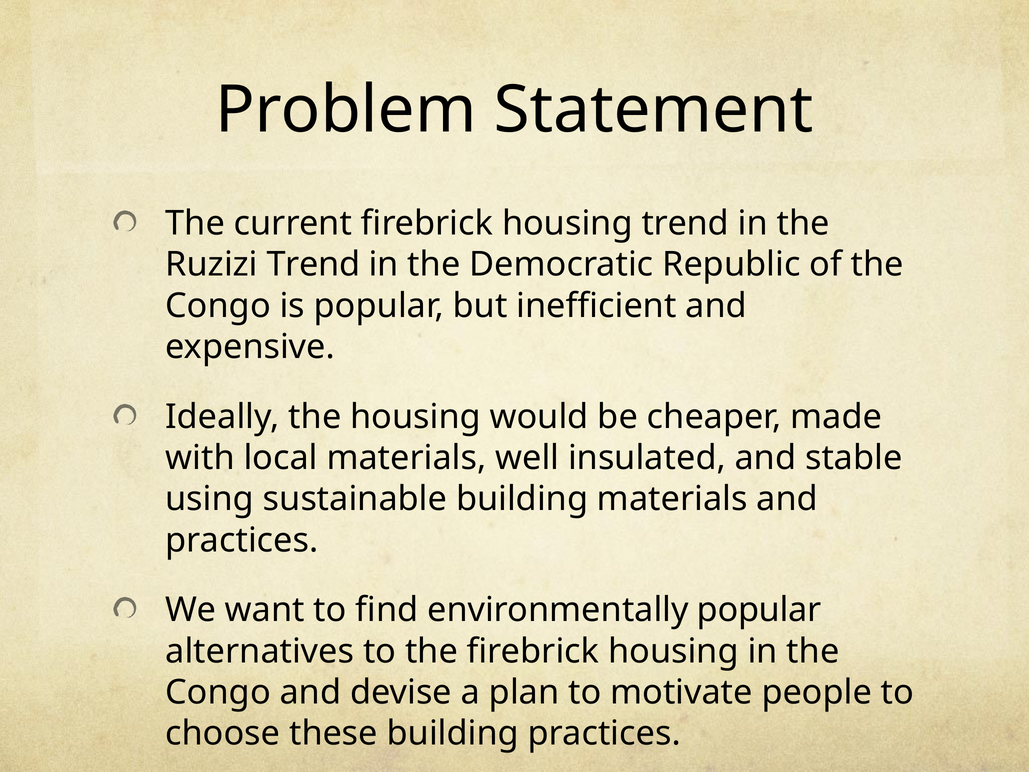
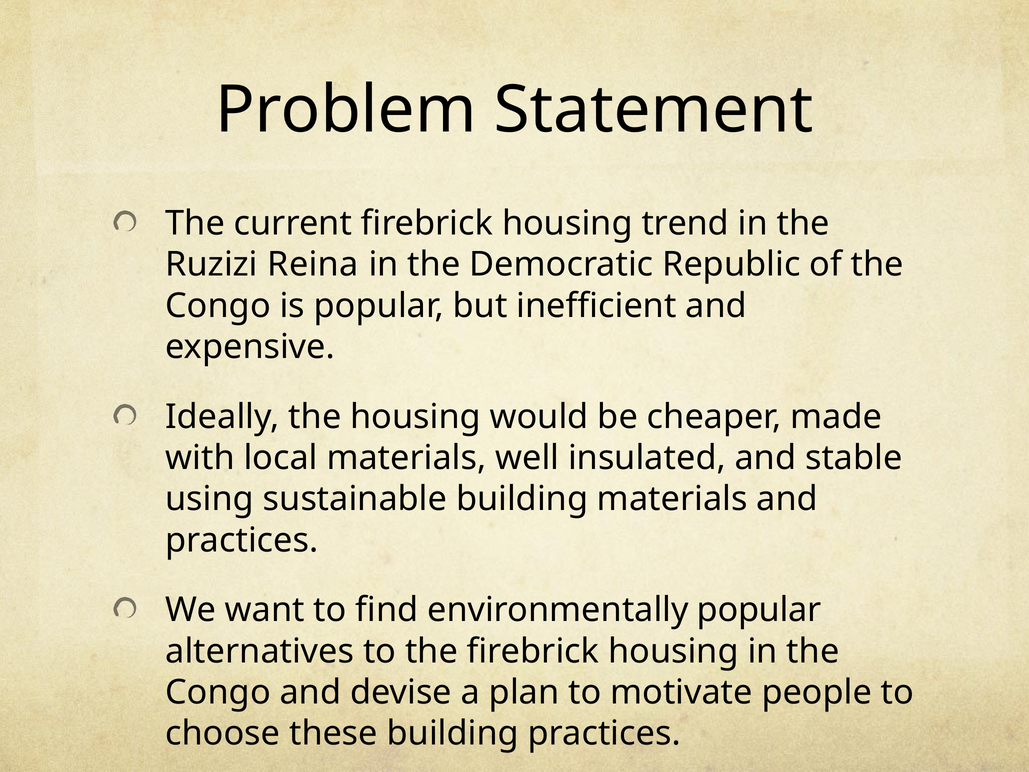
Ruzizi Trend: Trend -> Reina
